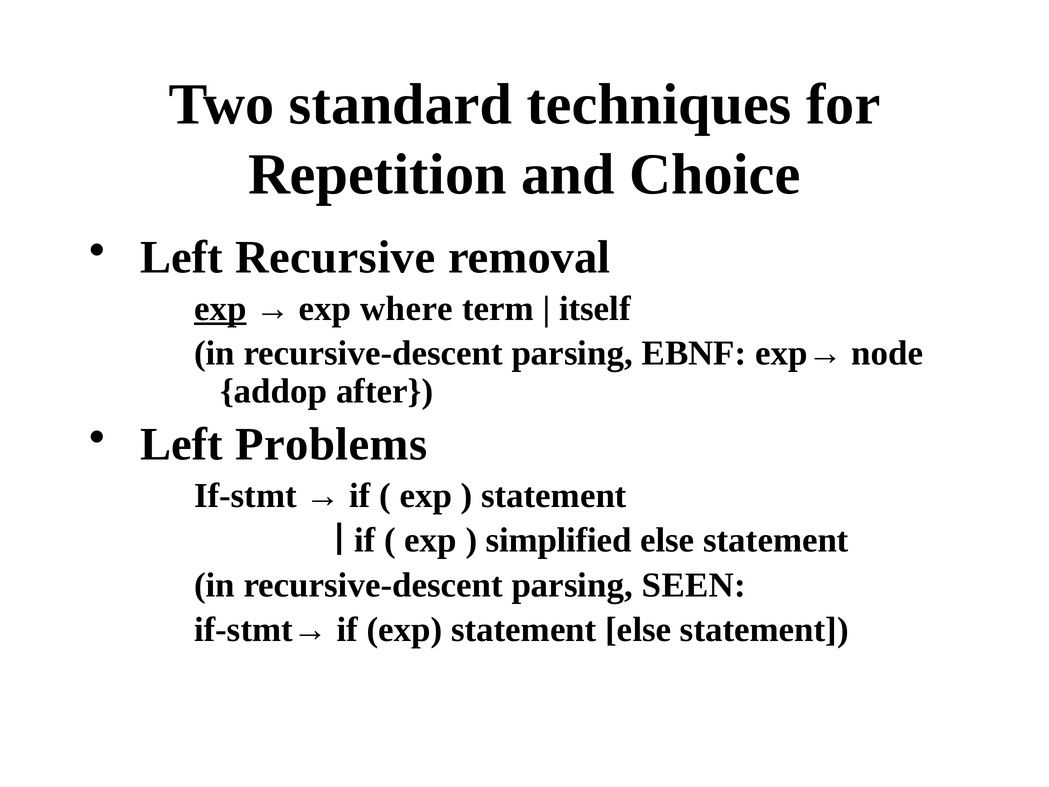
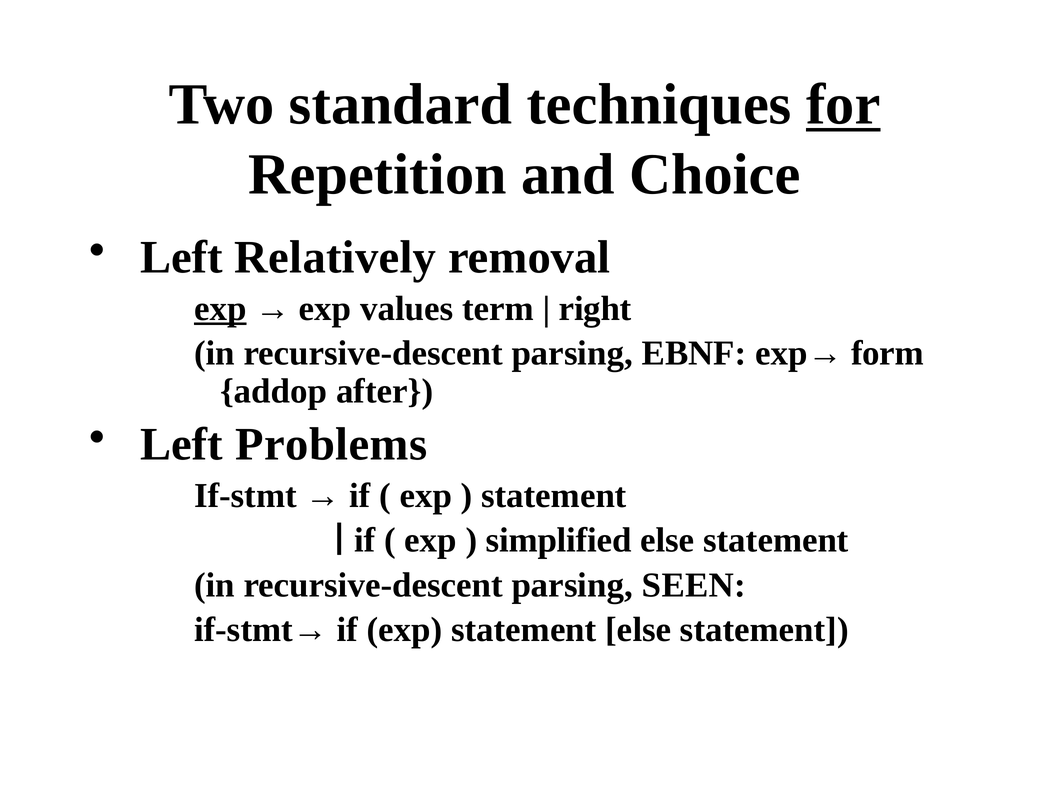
for underline: none -> present
Recursive: Recursive -> Relatively
where: where -> values
itself: itself -> right
node: node -> form
